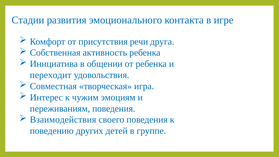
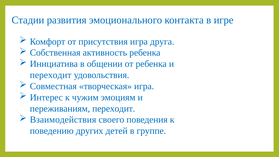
присутствия речи: речи -> игра
переживаниям поведения: поведения -> переходит
